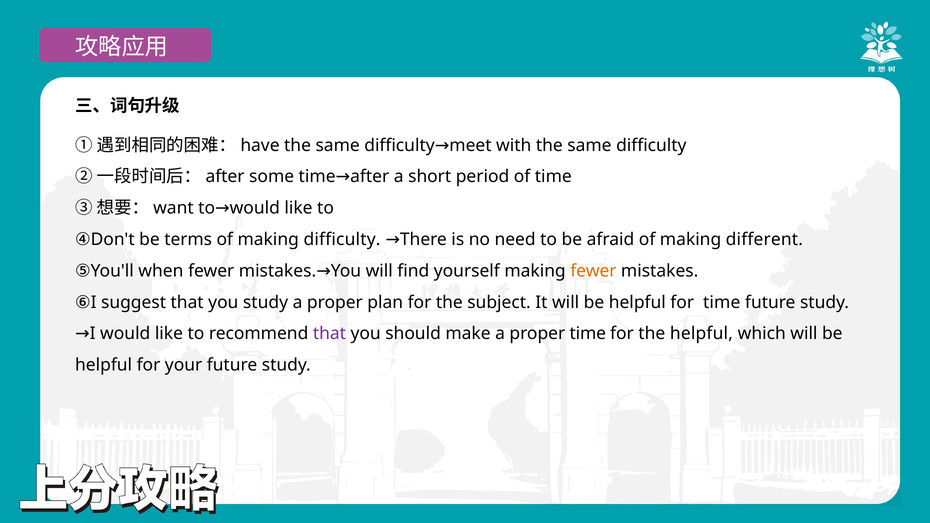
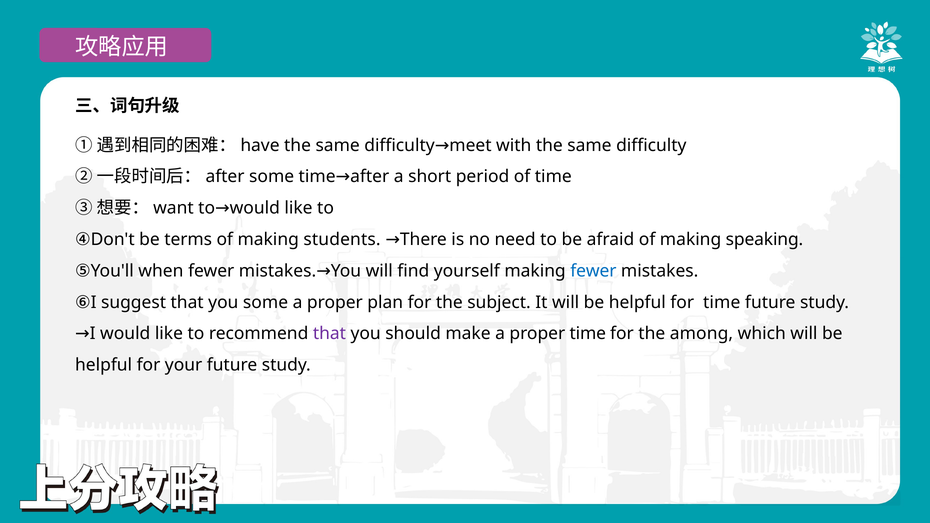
making difficulty: difficulty -> students
different: different -> speaking
fewer at (593, 271) colour: orange -> blue
you study: study -> some
the helpful: helpful -> among
